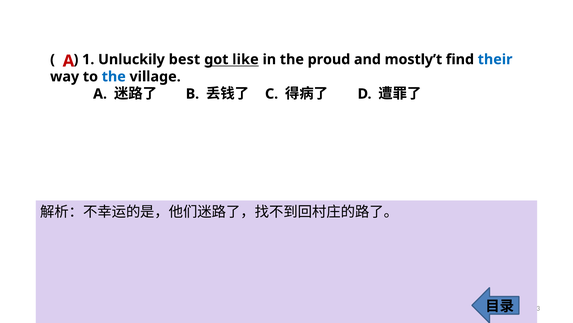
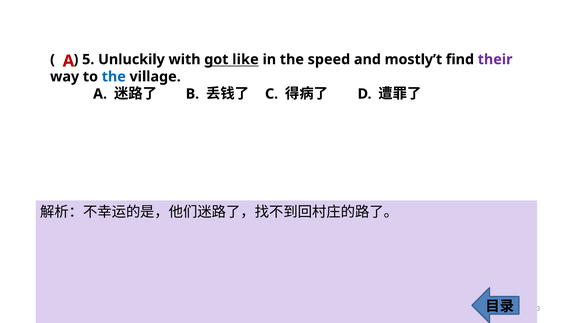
1: 1 -> 5
best: best -> with
proud: proud -> speed
their colour: blue -> purple
